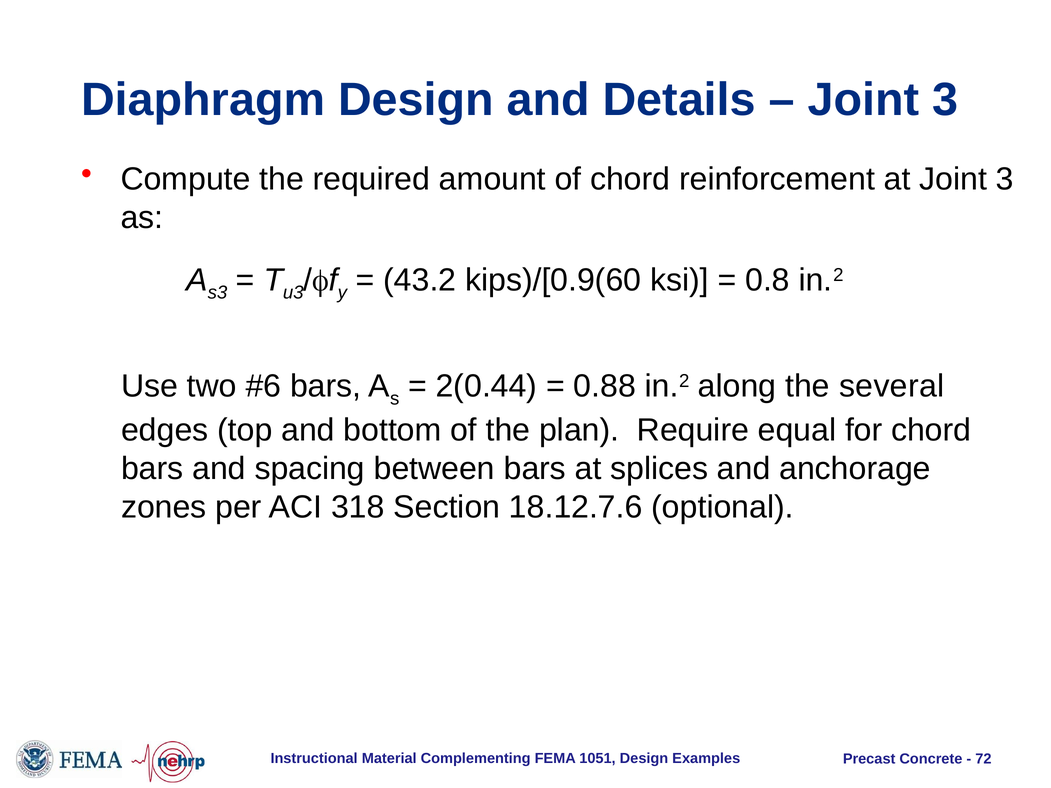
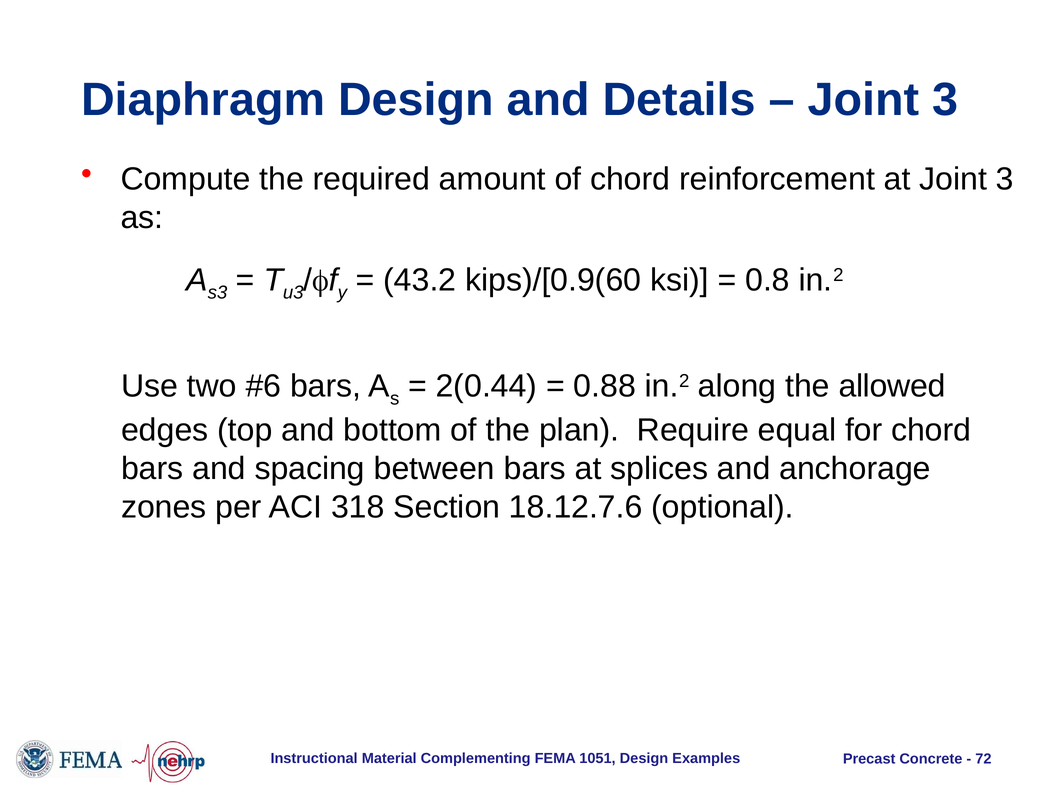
several: several -> allowed
